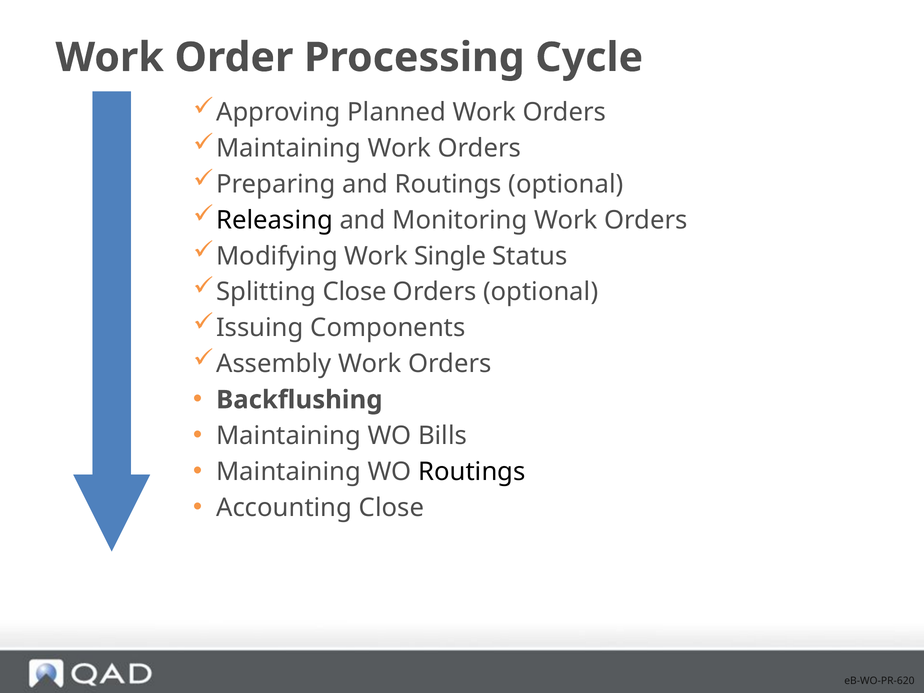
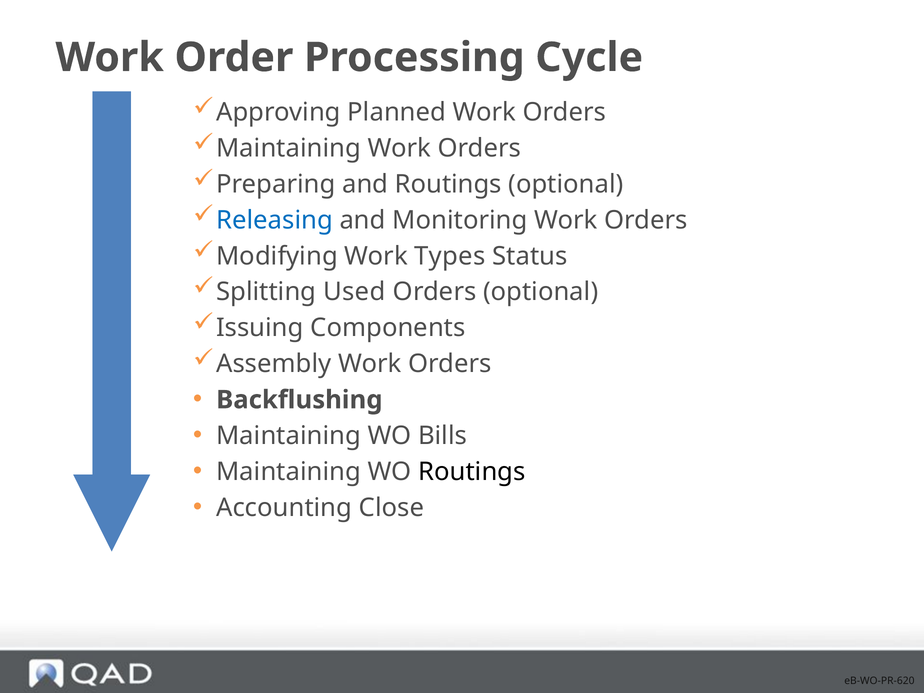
Releasing colour: black -> blue
Single: Single -> Types
Splitting Close: Close -> Used
